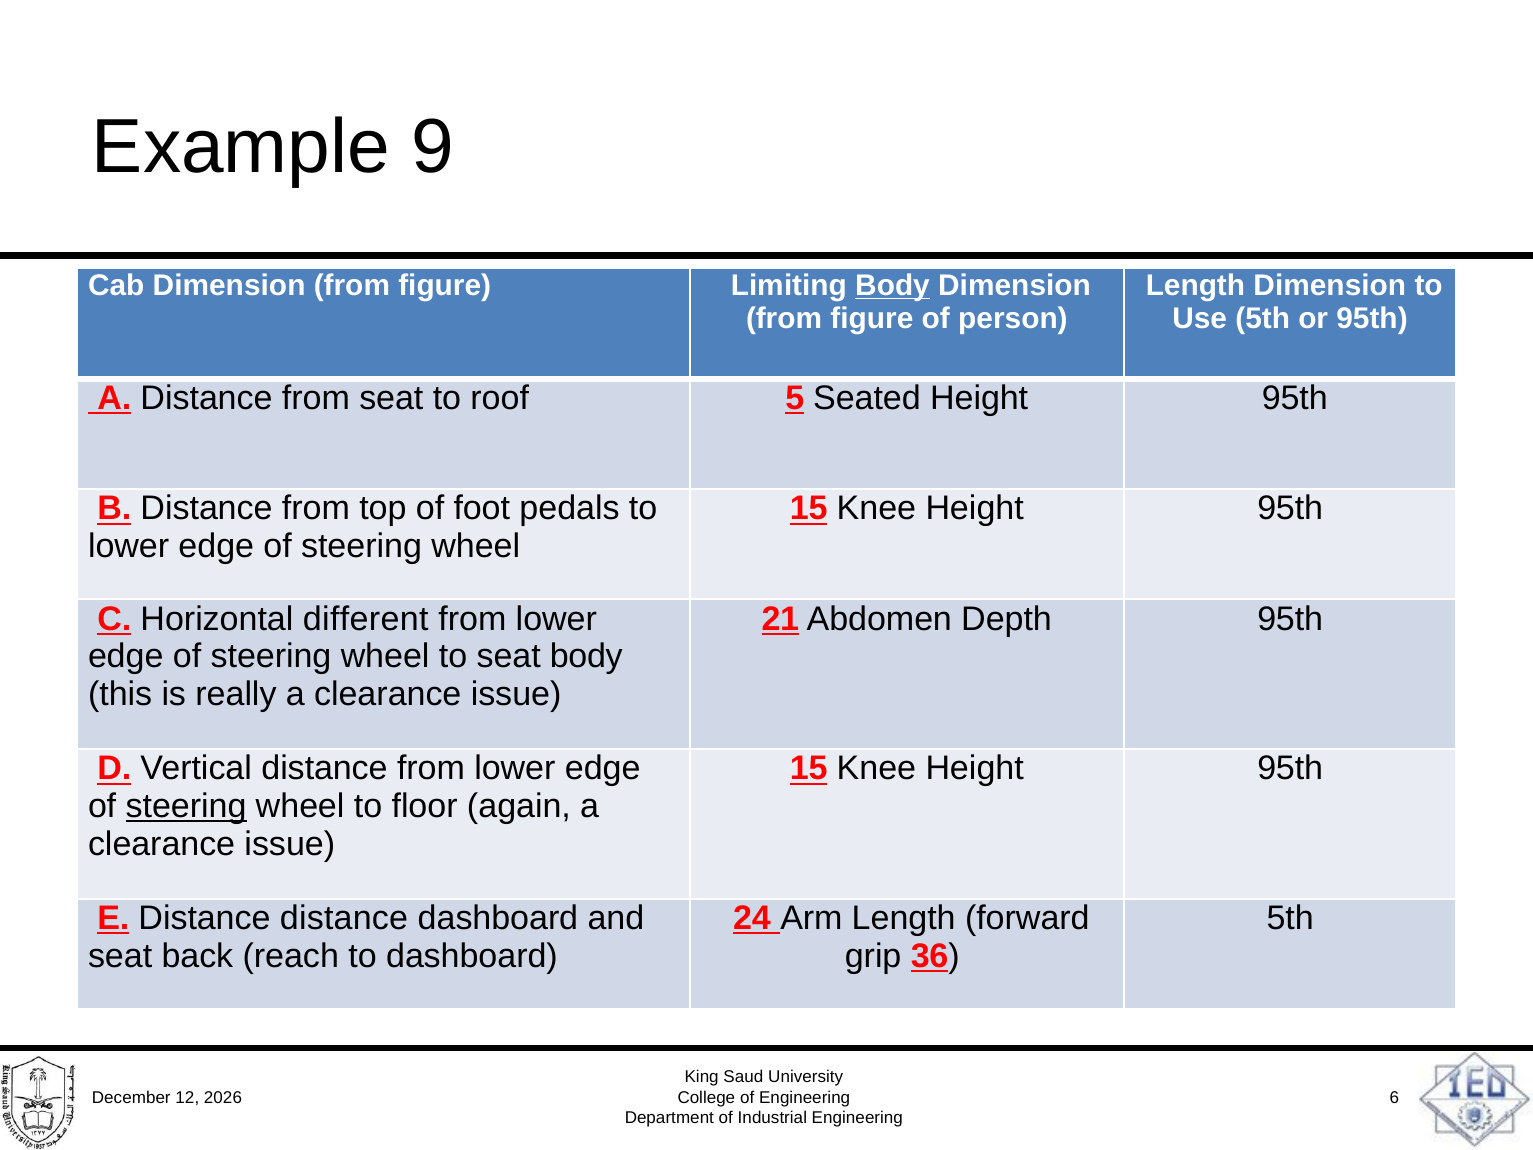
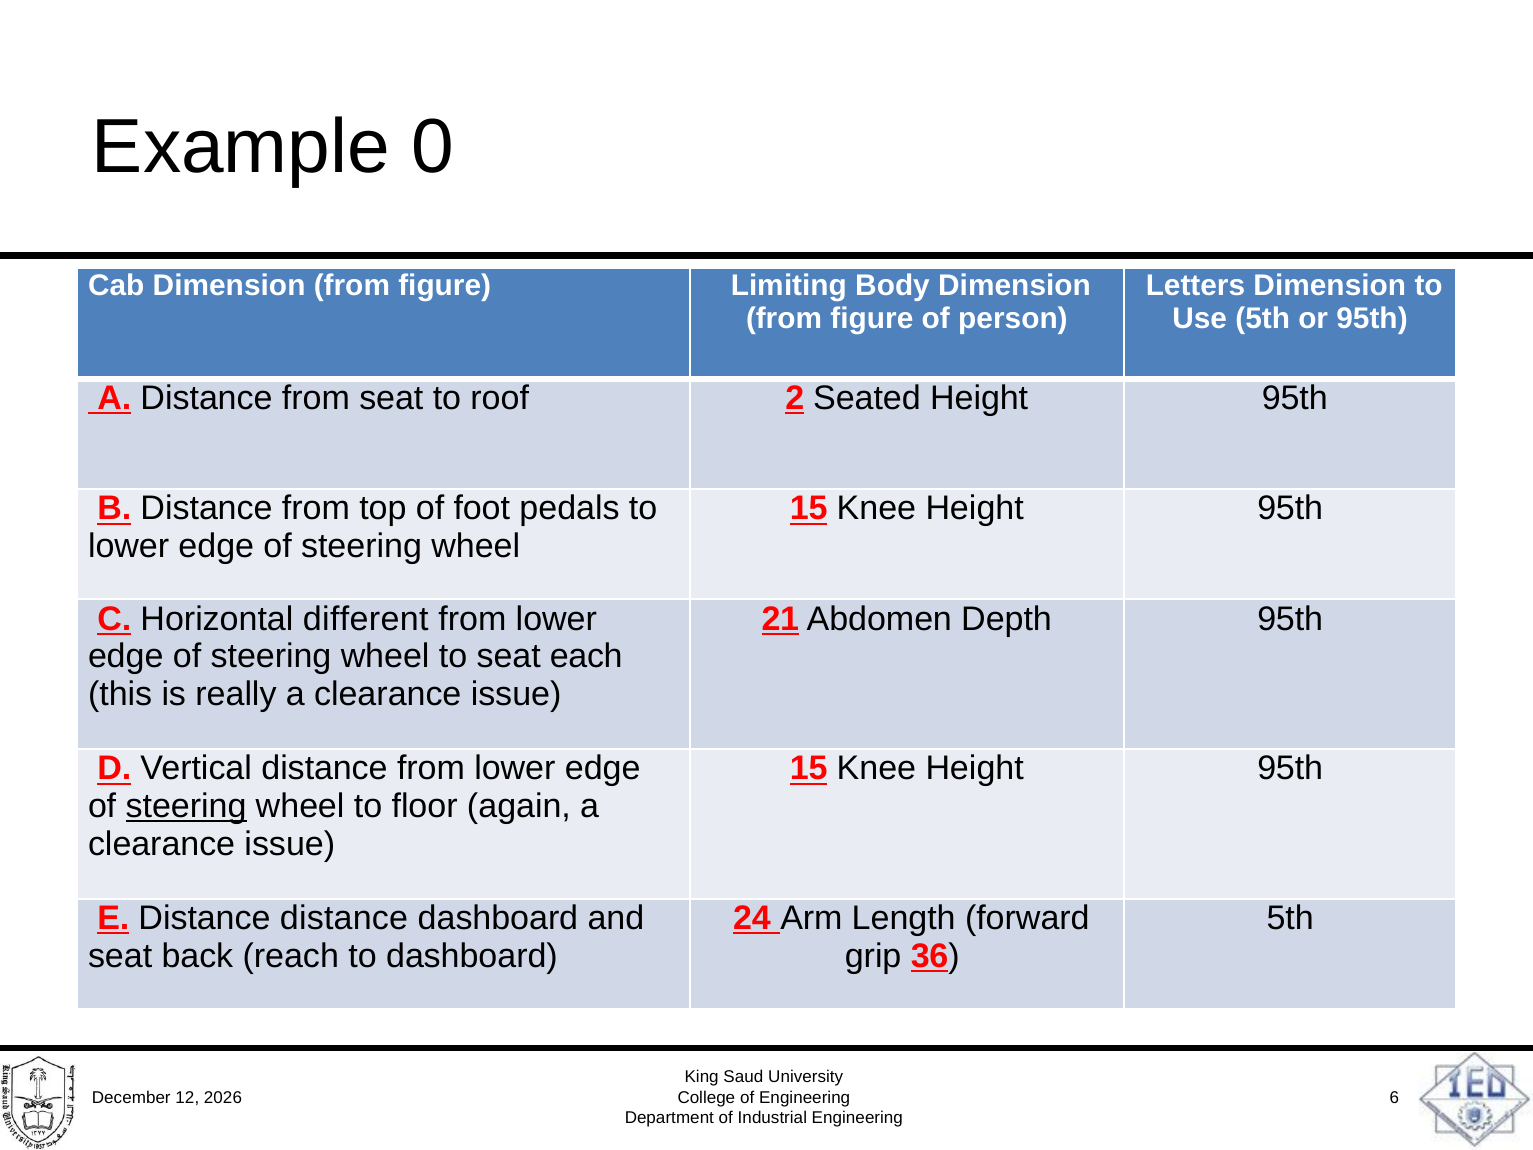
9: 9 -> 0
Body at (893, 286) underline: present -> none
Length at (1195, 286): Length -> Letters
5: 5 -> 2
seat body: body -> each
